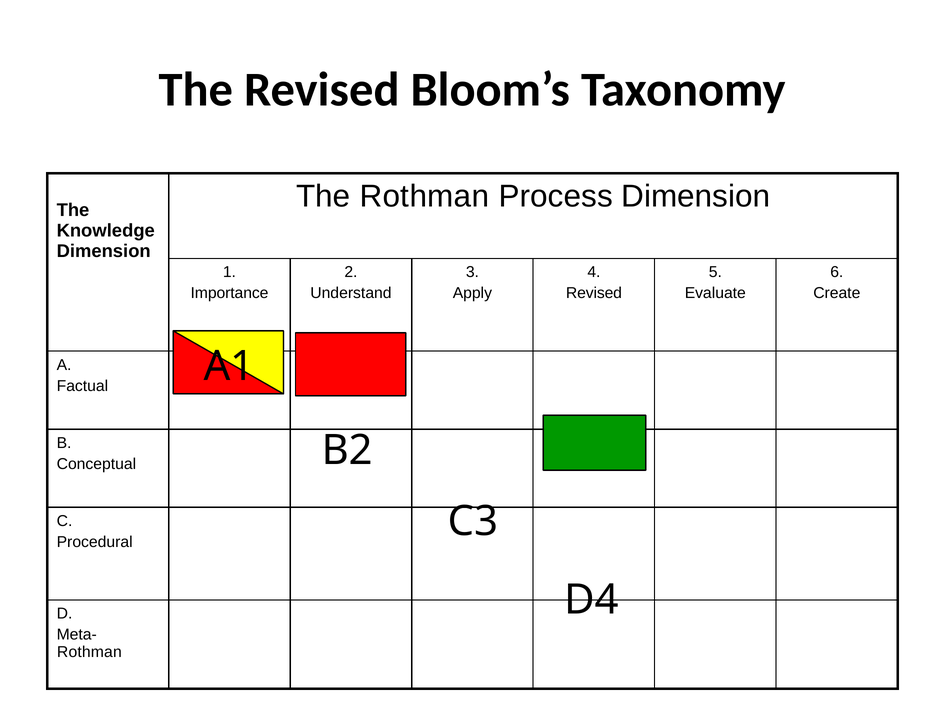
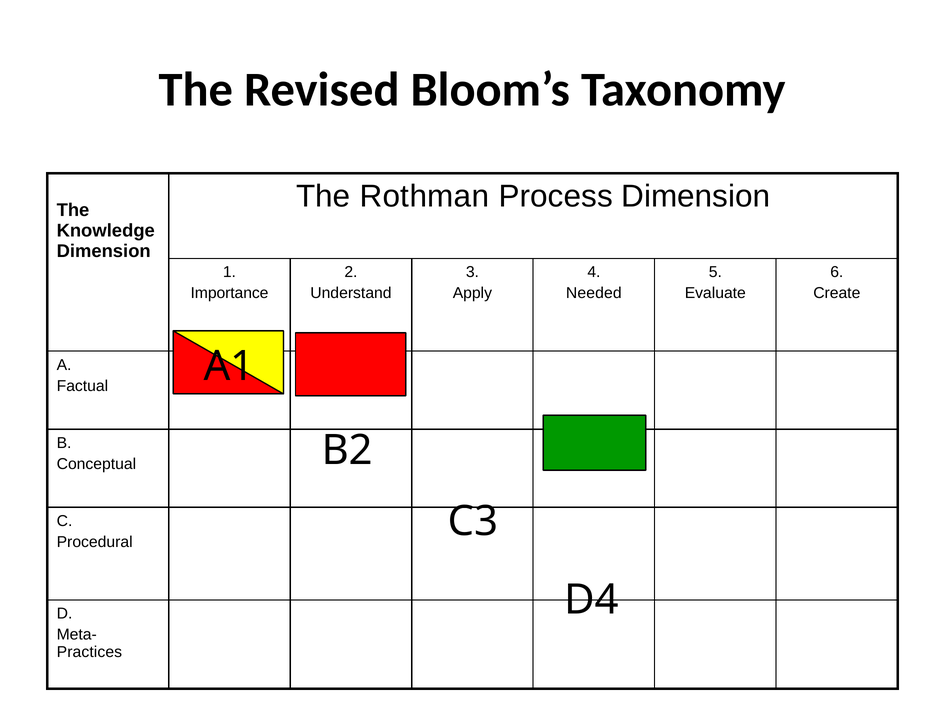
Revised at (594, 293): Revised -> Needed
Rothman at (89, 652): Rothman -> Practices
